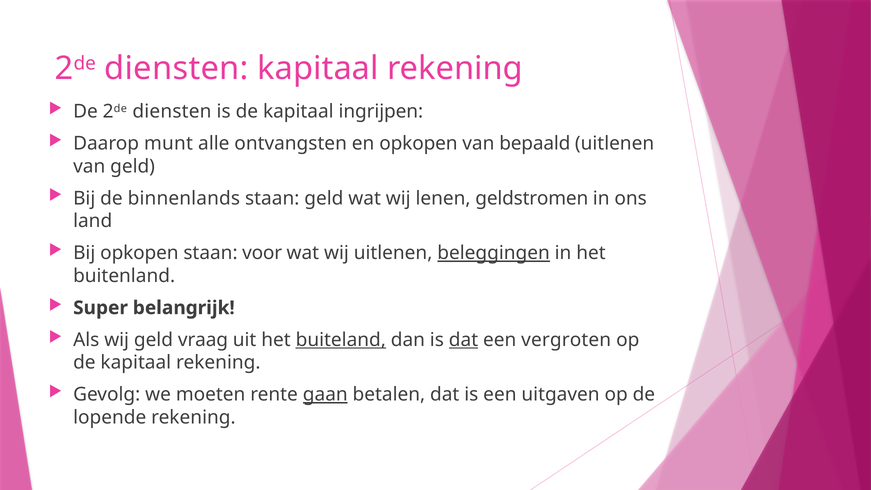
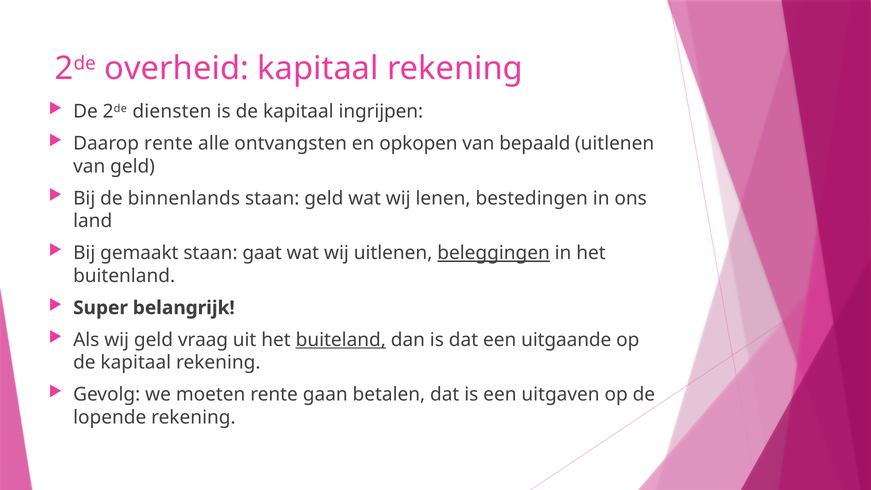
diensten at (177, 69): diensten -> overheid
Daarop munt: munt -> rente
geldstromen: geldstromen -> bestedingen
Bij opkopen: opkopen -> gemaakt
voor: voor -> gaat
dat at (464, 340) underline: present -> none
vergroten: vergroten -> uitgaande
gaan underline: present -> none
